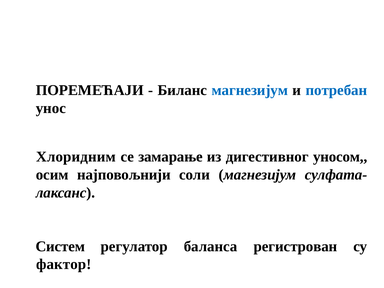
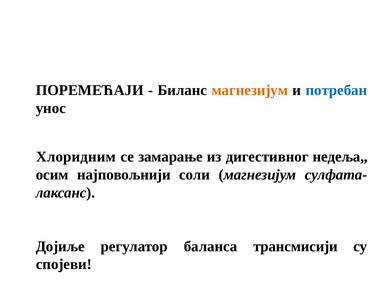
магнезијум at (250, 90) colour: blue -> orange
уносом: уносом -> недеља
Систем: Систем -> Дојиље
регистрован: регистрован -> трансмисији
фактор: фактор -> спојеви
